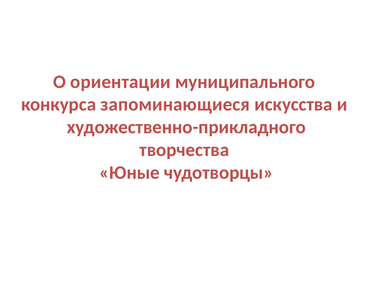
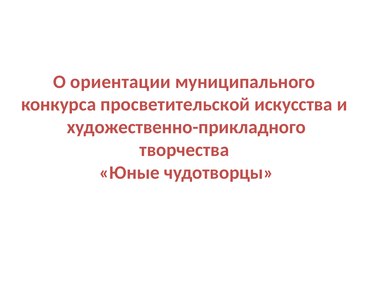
запоминающиеся: запоминающиеся -> просветительской
